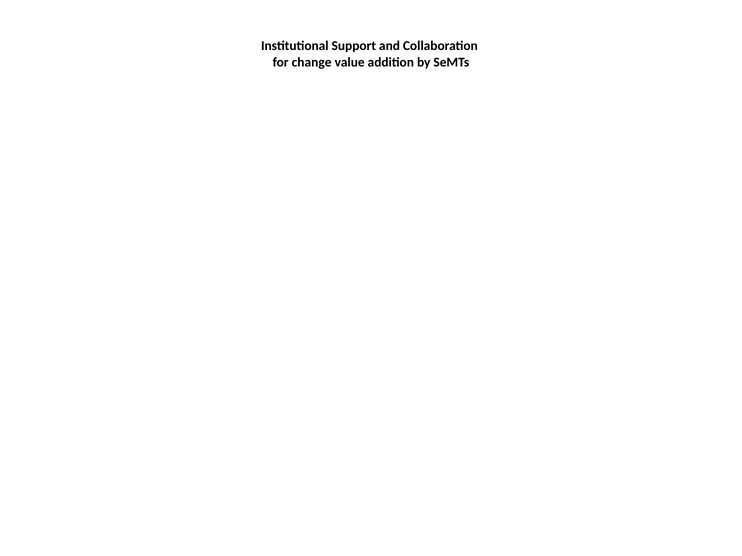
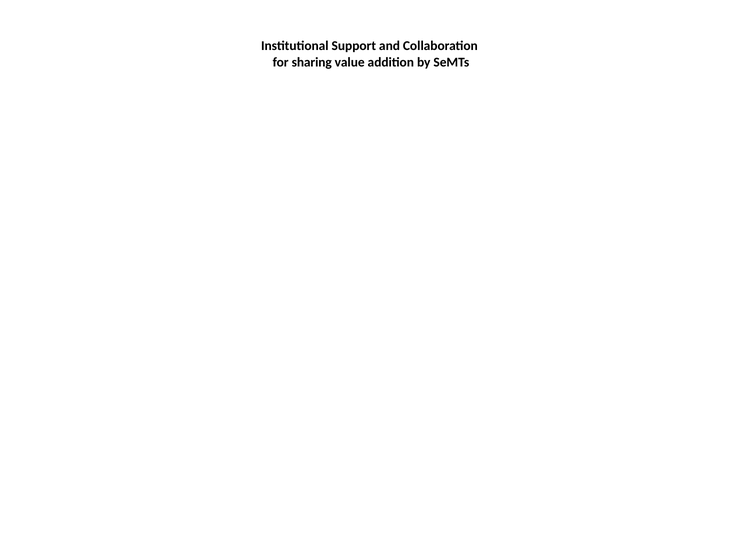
change: change -> sharing
